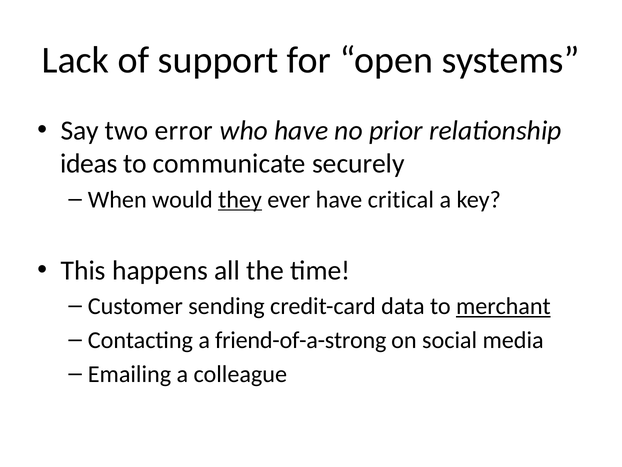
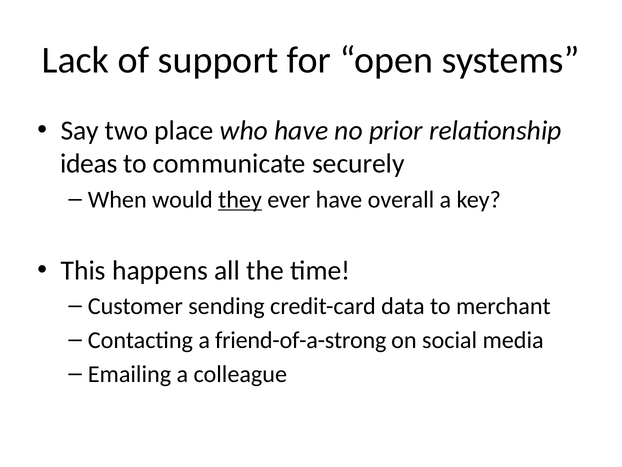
error: error -> place
critical: critical -> overall
merchant underline: present -> none
